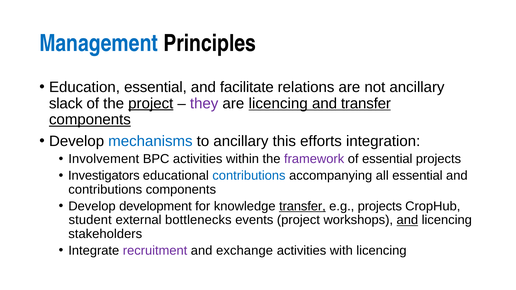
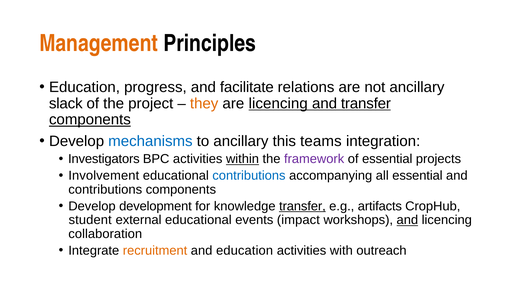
Management colour: blue -> orange
Education essential: essential -> progress
project at (151, 103) underline: present -> none
they colour: purple -> orange
efforts: efforts -> teams
Involvement: Involvement -> Investigators
within underline: none -> present
Investigators: Investigators -> Involvement
e.g projects: projects -> artifacts
external bottlenecks: bottlenecks -> educational
events project: project -> impact
stakeholders: stakeholders -> collaboration
recruitment colour: purple -> orange
and exchange: exchange -> education
with licencing: licencing -> outreach
